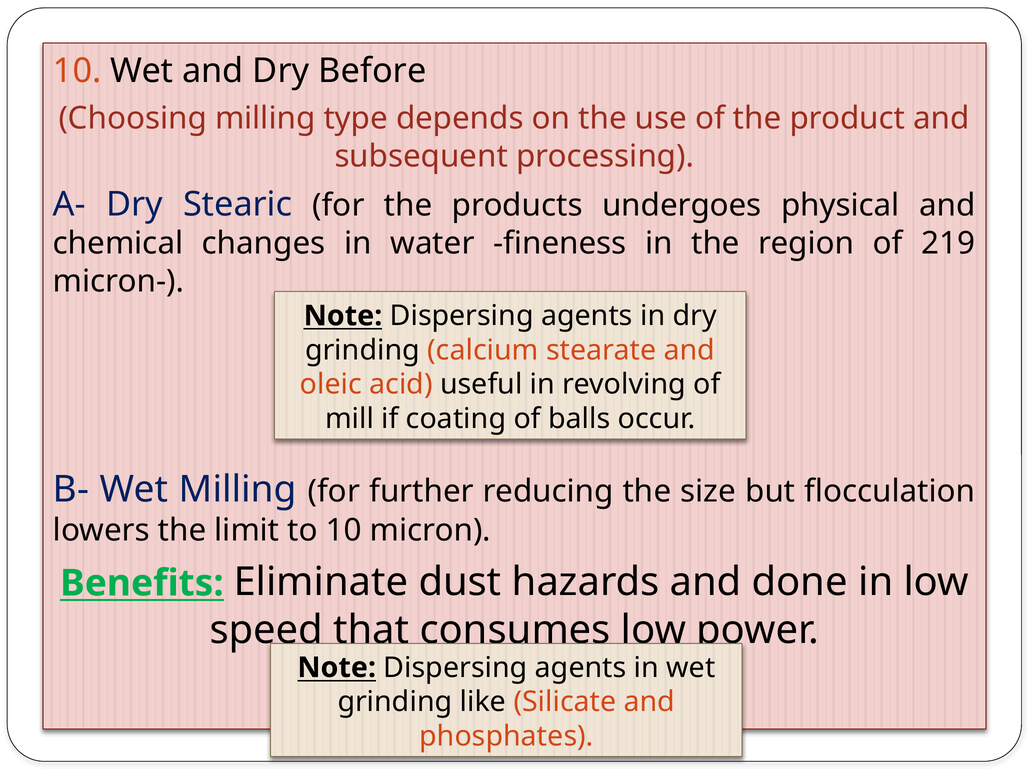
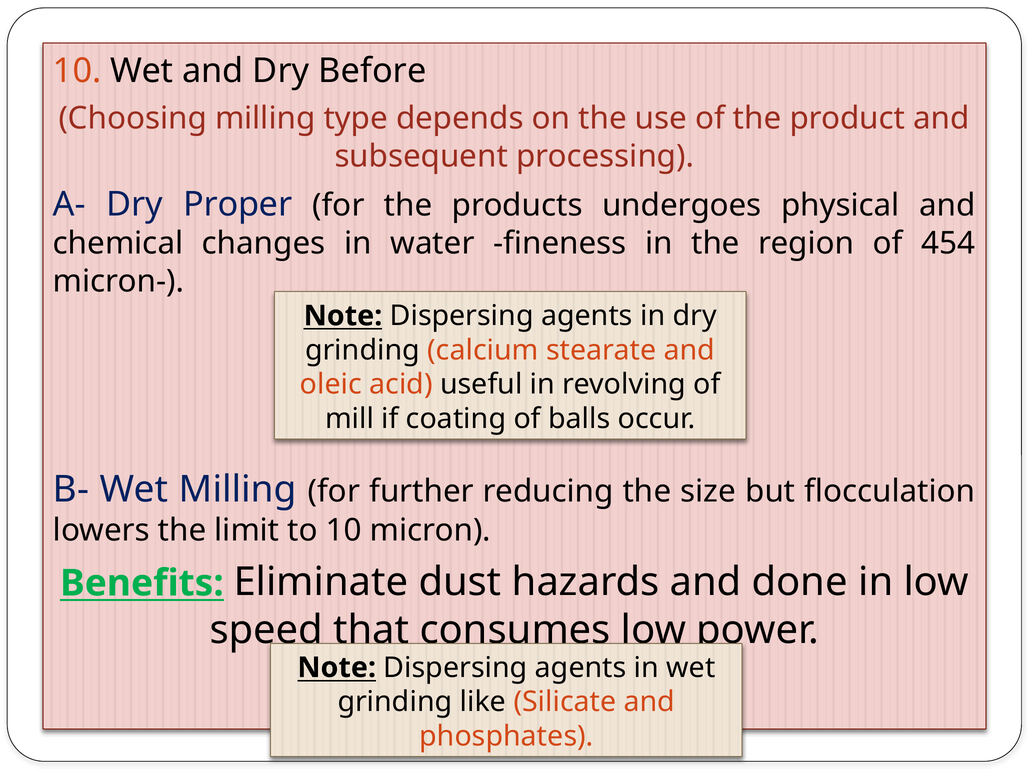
Stearic: Stearic -> Proper
219: 219 -> 454
